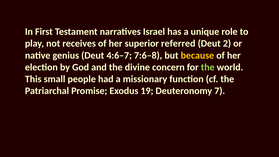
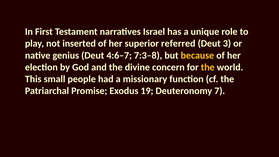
receives: receives -> inserted
2: 2 -> 3
7:6–8: 7:6–8 -> 7:3–8
the at (208, 67) colour: light green -> yellow
